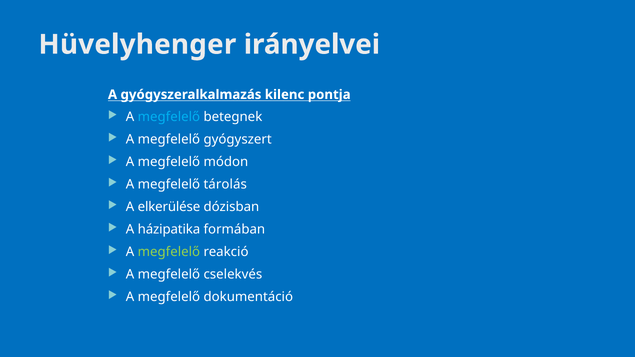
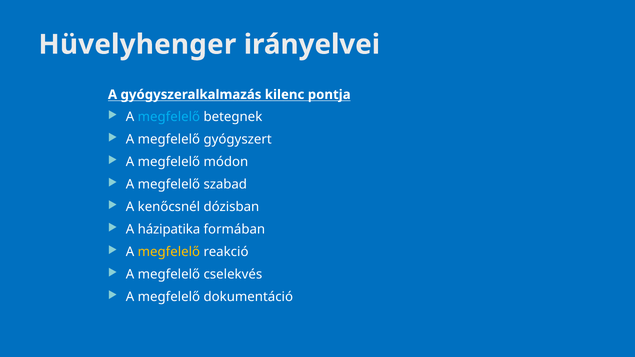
tárolás: tárolás -> szabad
elkerülése: elkerülése -> kenőcsnél
megfelelő at (169, 252) colour: light green -> yellow
